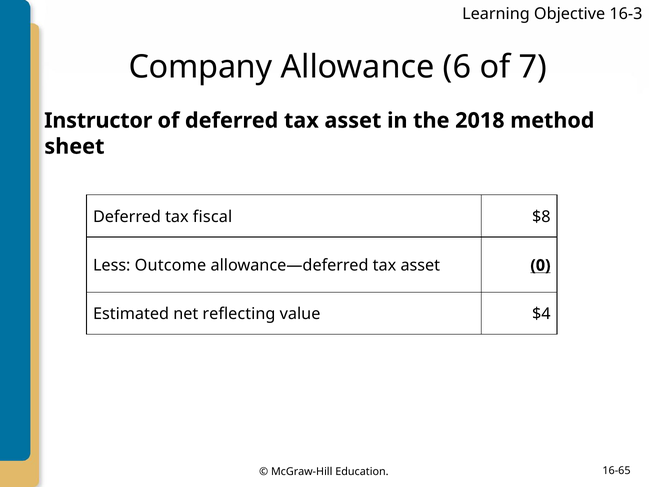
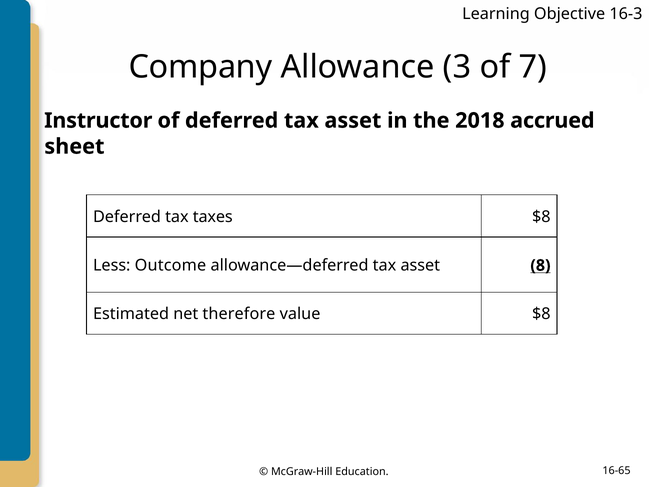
6: 6 -> 3
method: method -> accrued
fiscal: fiscal -> taxes
0: 0 -> 8
reflecting: reflecting -> therefore
value $4: $4 -> $8
